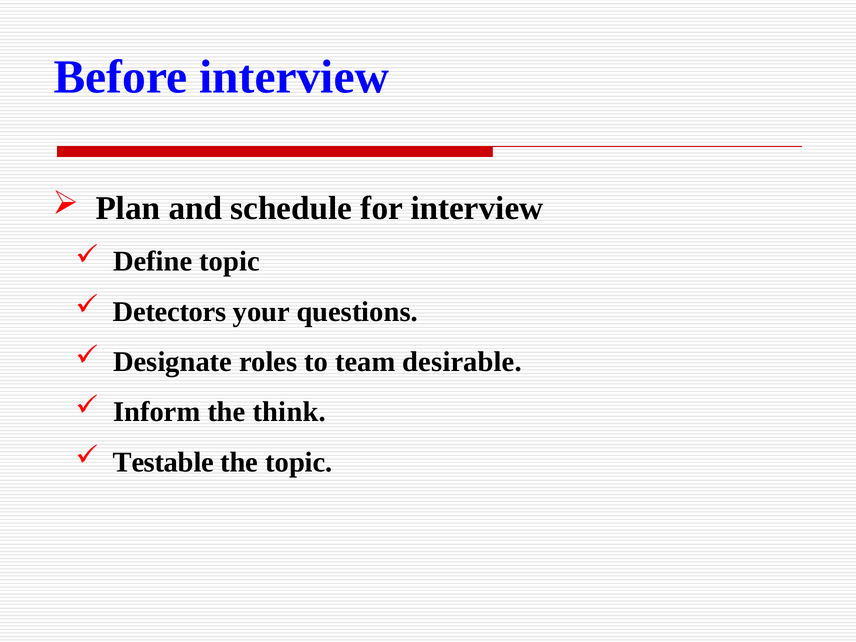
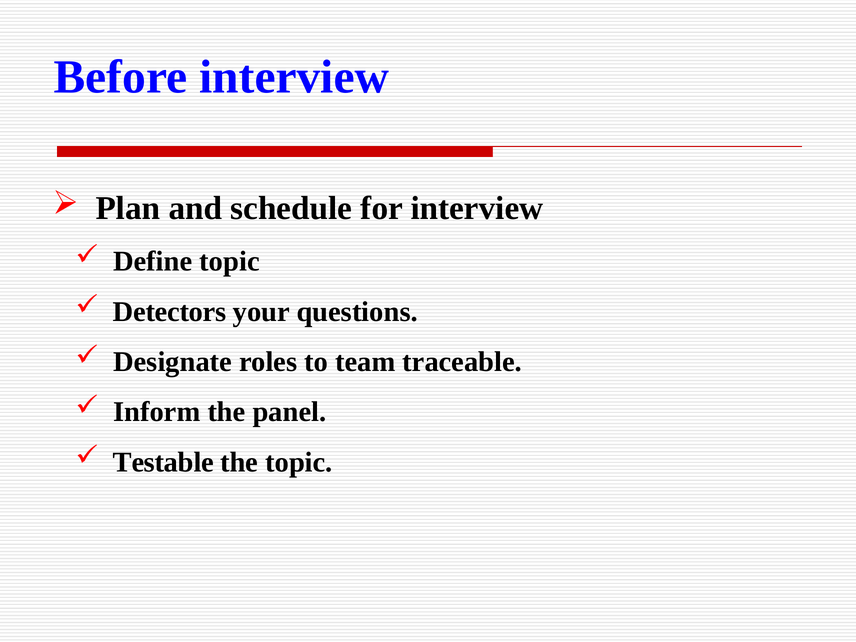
desirable: desirable -> traceable
think: think -> panel
